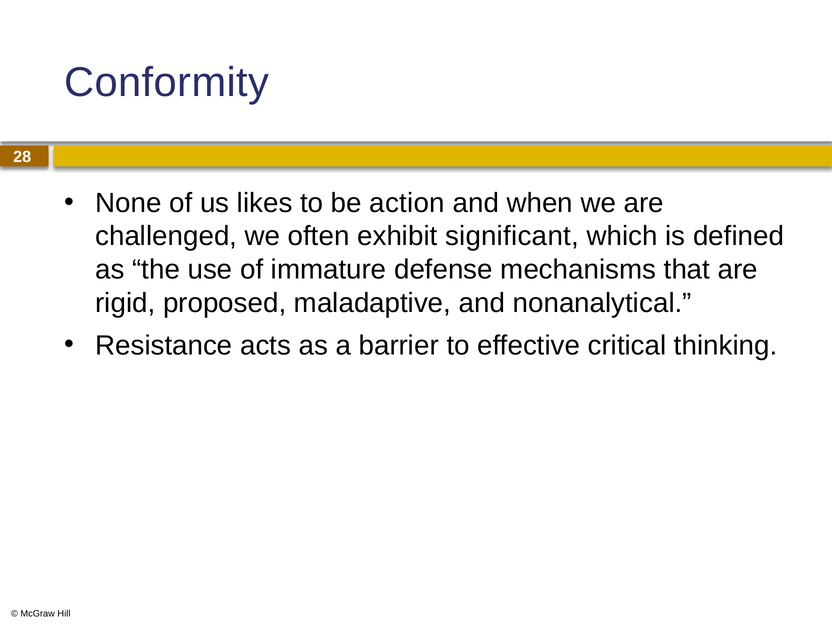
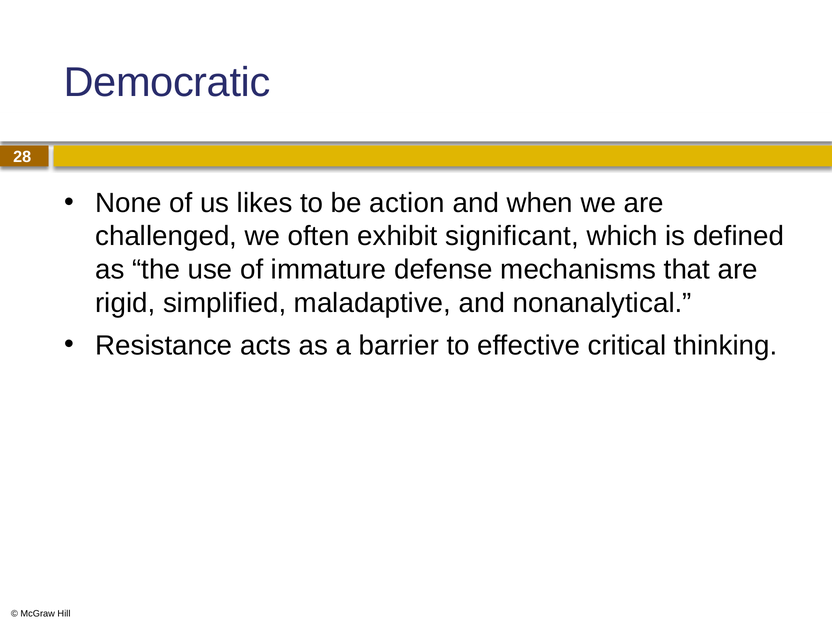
Conformity: Conformity -> Democratic
proposed: proposed -> simplified
